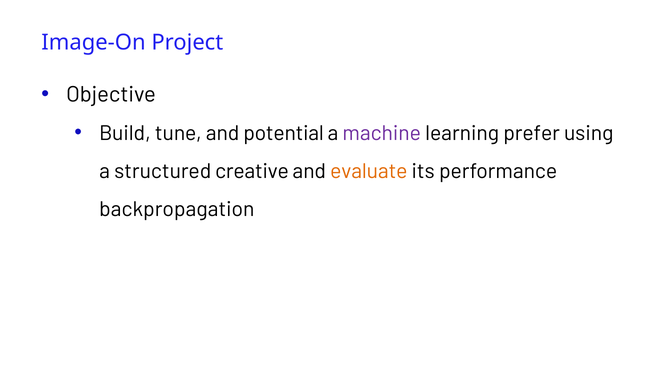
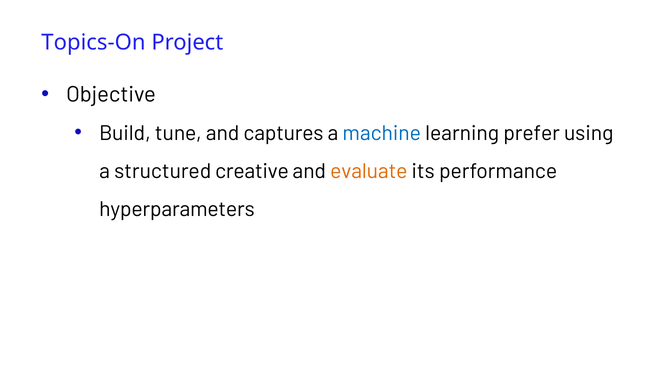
Image-On: Image-On -> Topics-On
potential: potential -> captures
machine colour: purple -> blue
backpropagation: backpropagation -> hyperparameters
